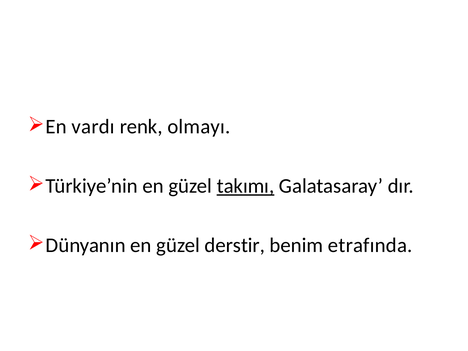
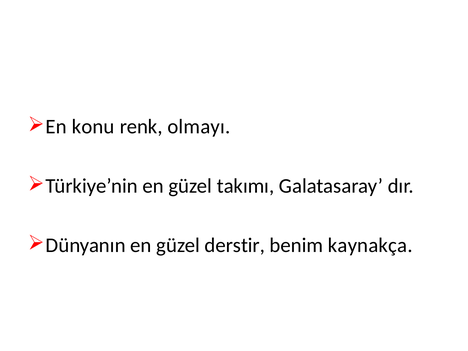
vardı: vardı -> konu
takımı underline: present -> none
etrafında: etrafında -> kaynakça
